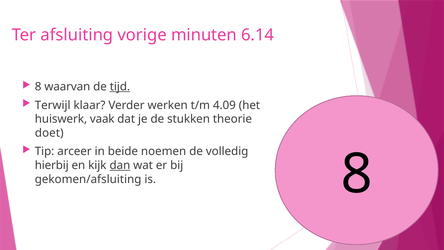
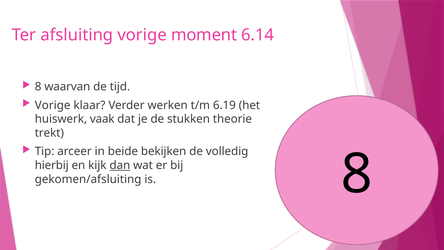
minuten: minuten -> moment
tijd underline: present -> none
Terwijl at (53, 105): Terwijl -> Vorige
4.09: 4.09 -> 6.19
doet: doet -> trekt
noemen: noemen -> bekijken
